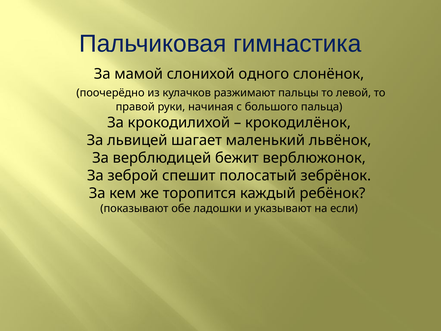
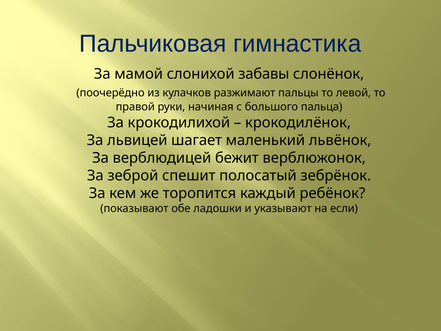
одного: одного -> забавы
